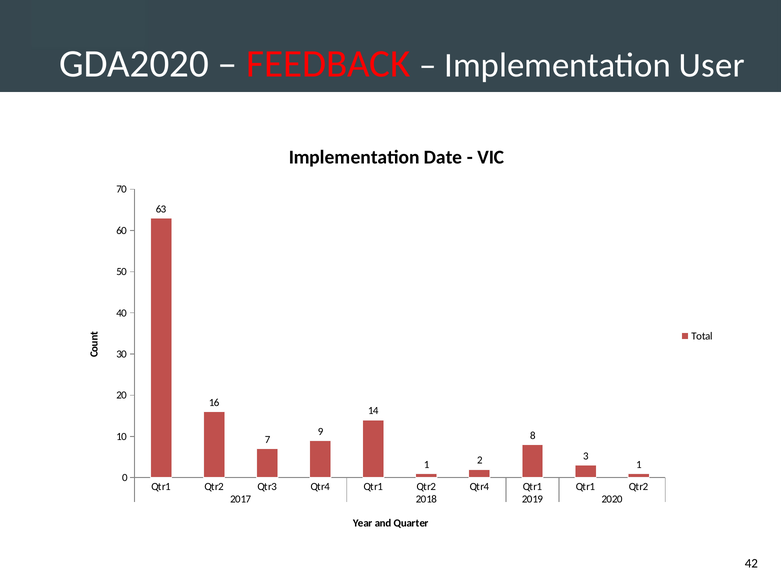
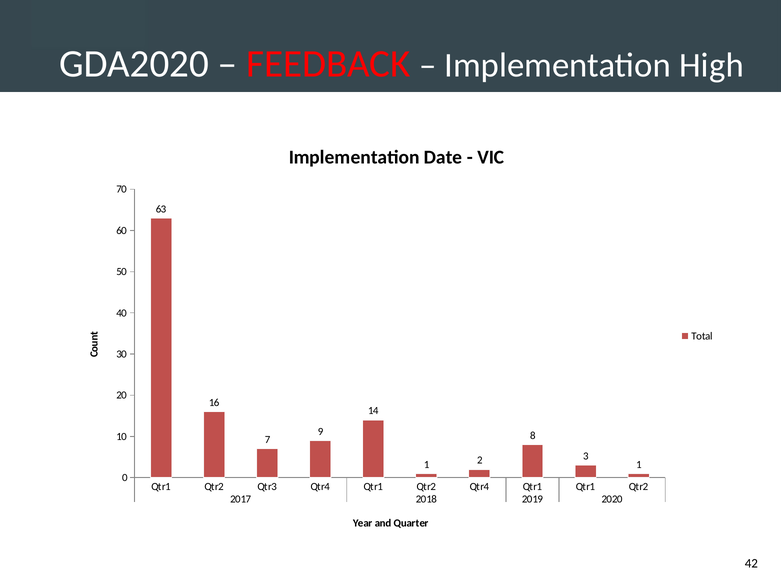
User: User -> High
